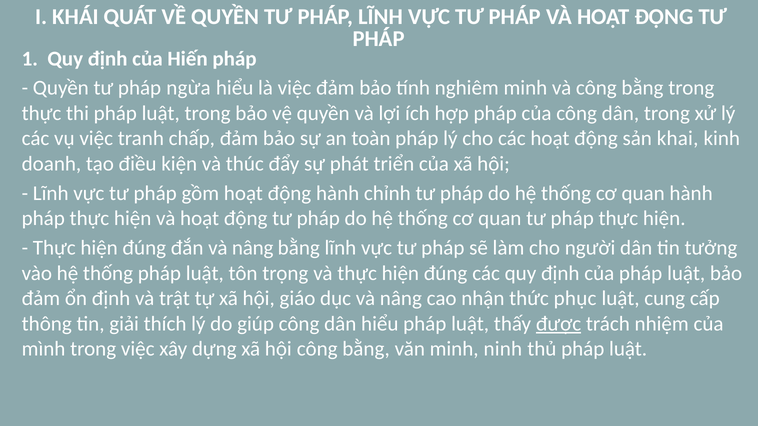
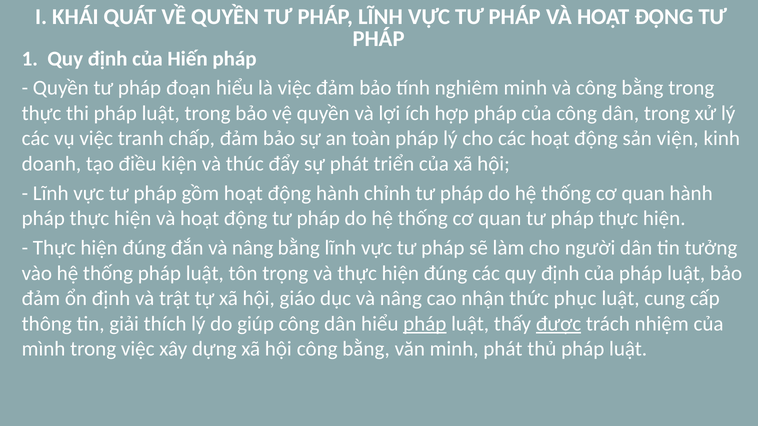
ngừa: ngừa -> đoạn
khai: khai -> viện
pháp at (425, 324) underline: none -> present
minh ninh: ninh -> phát
